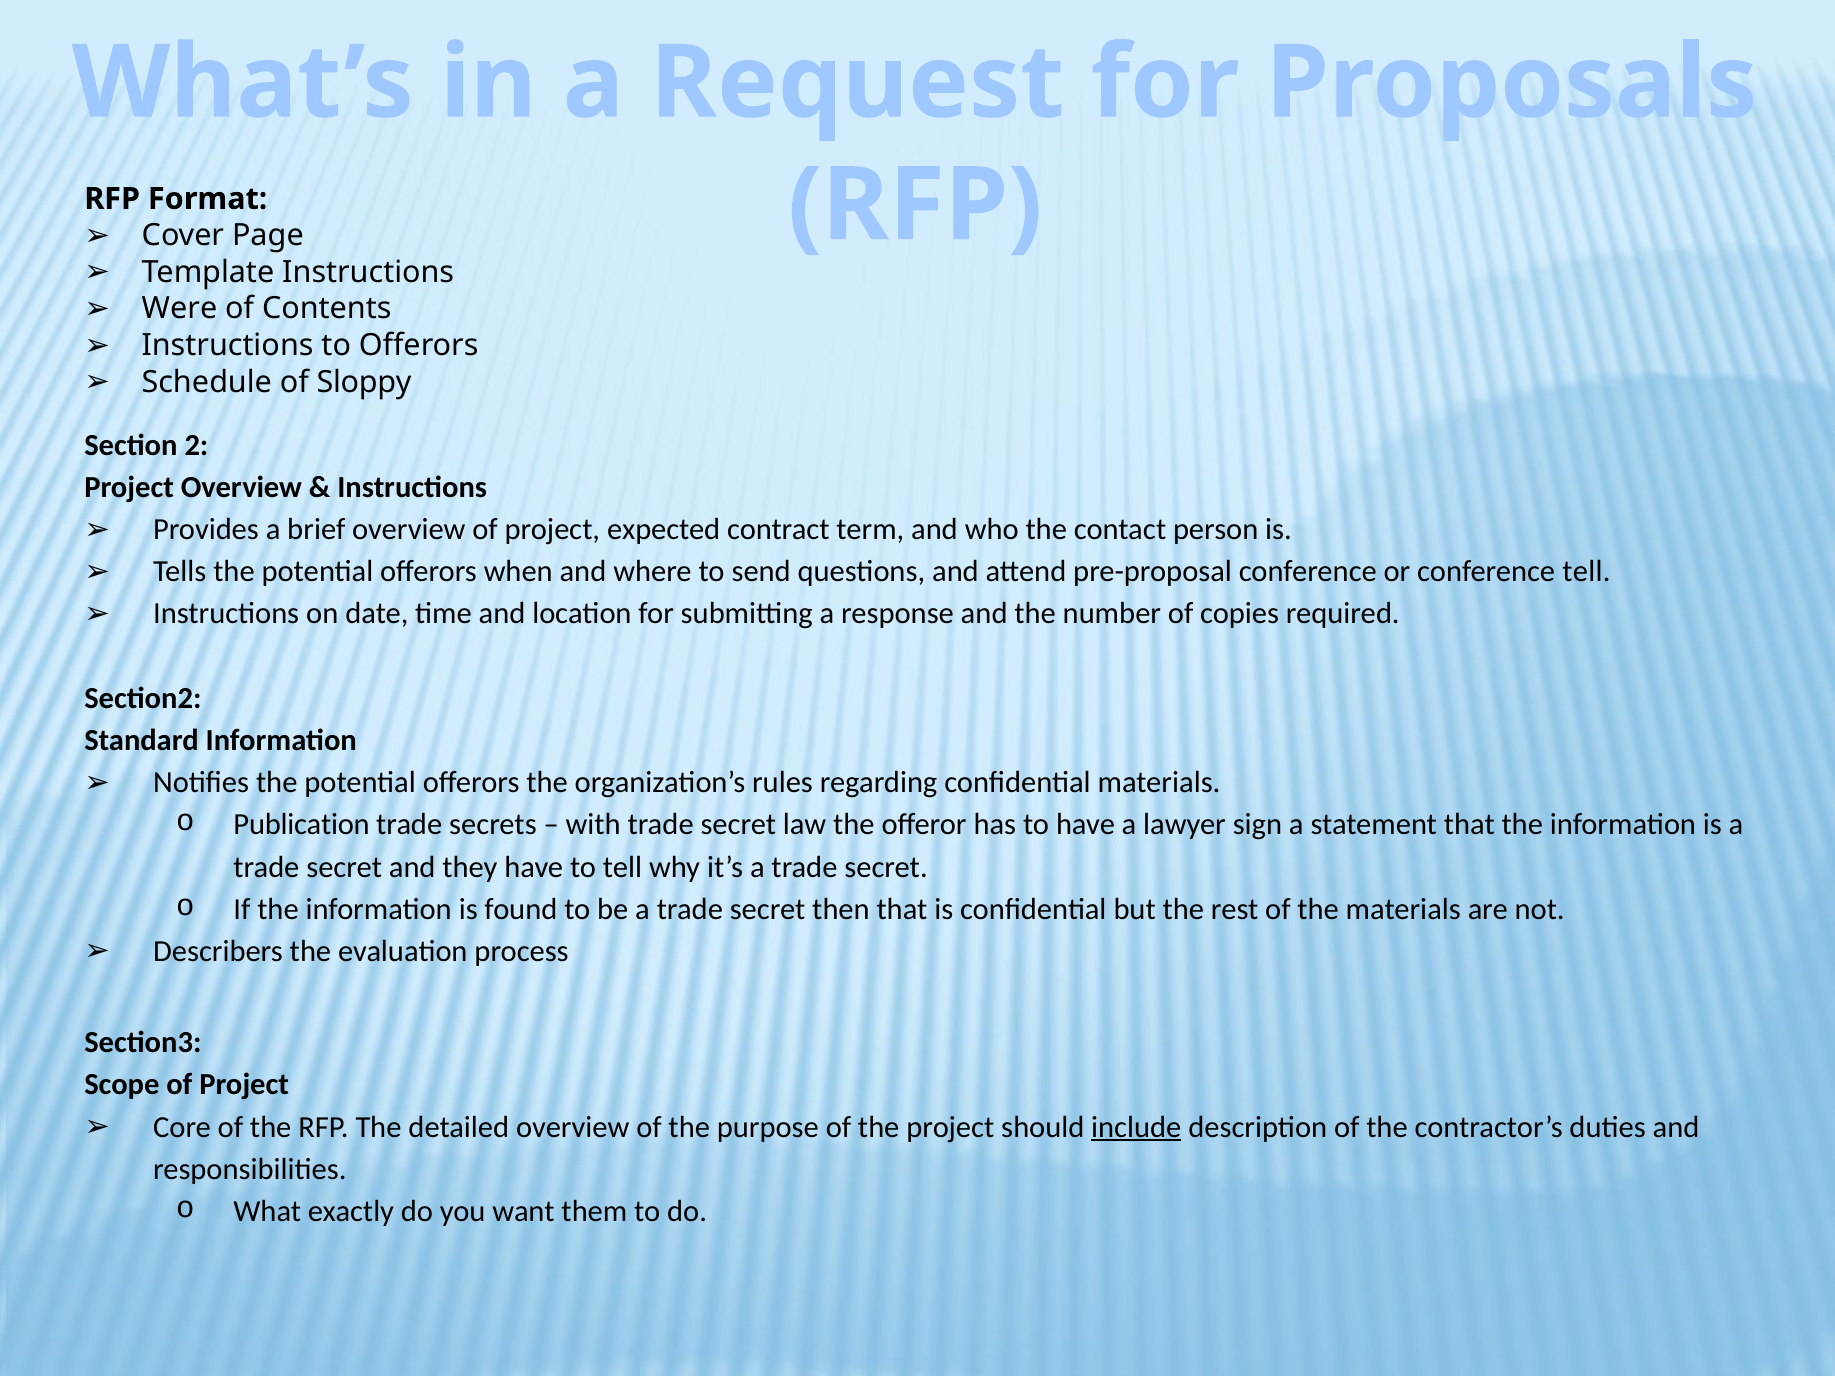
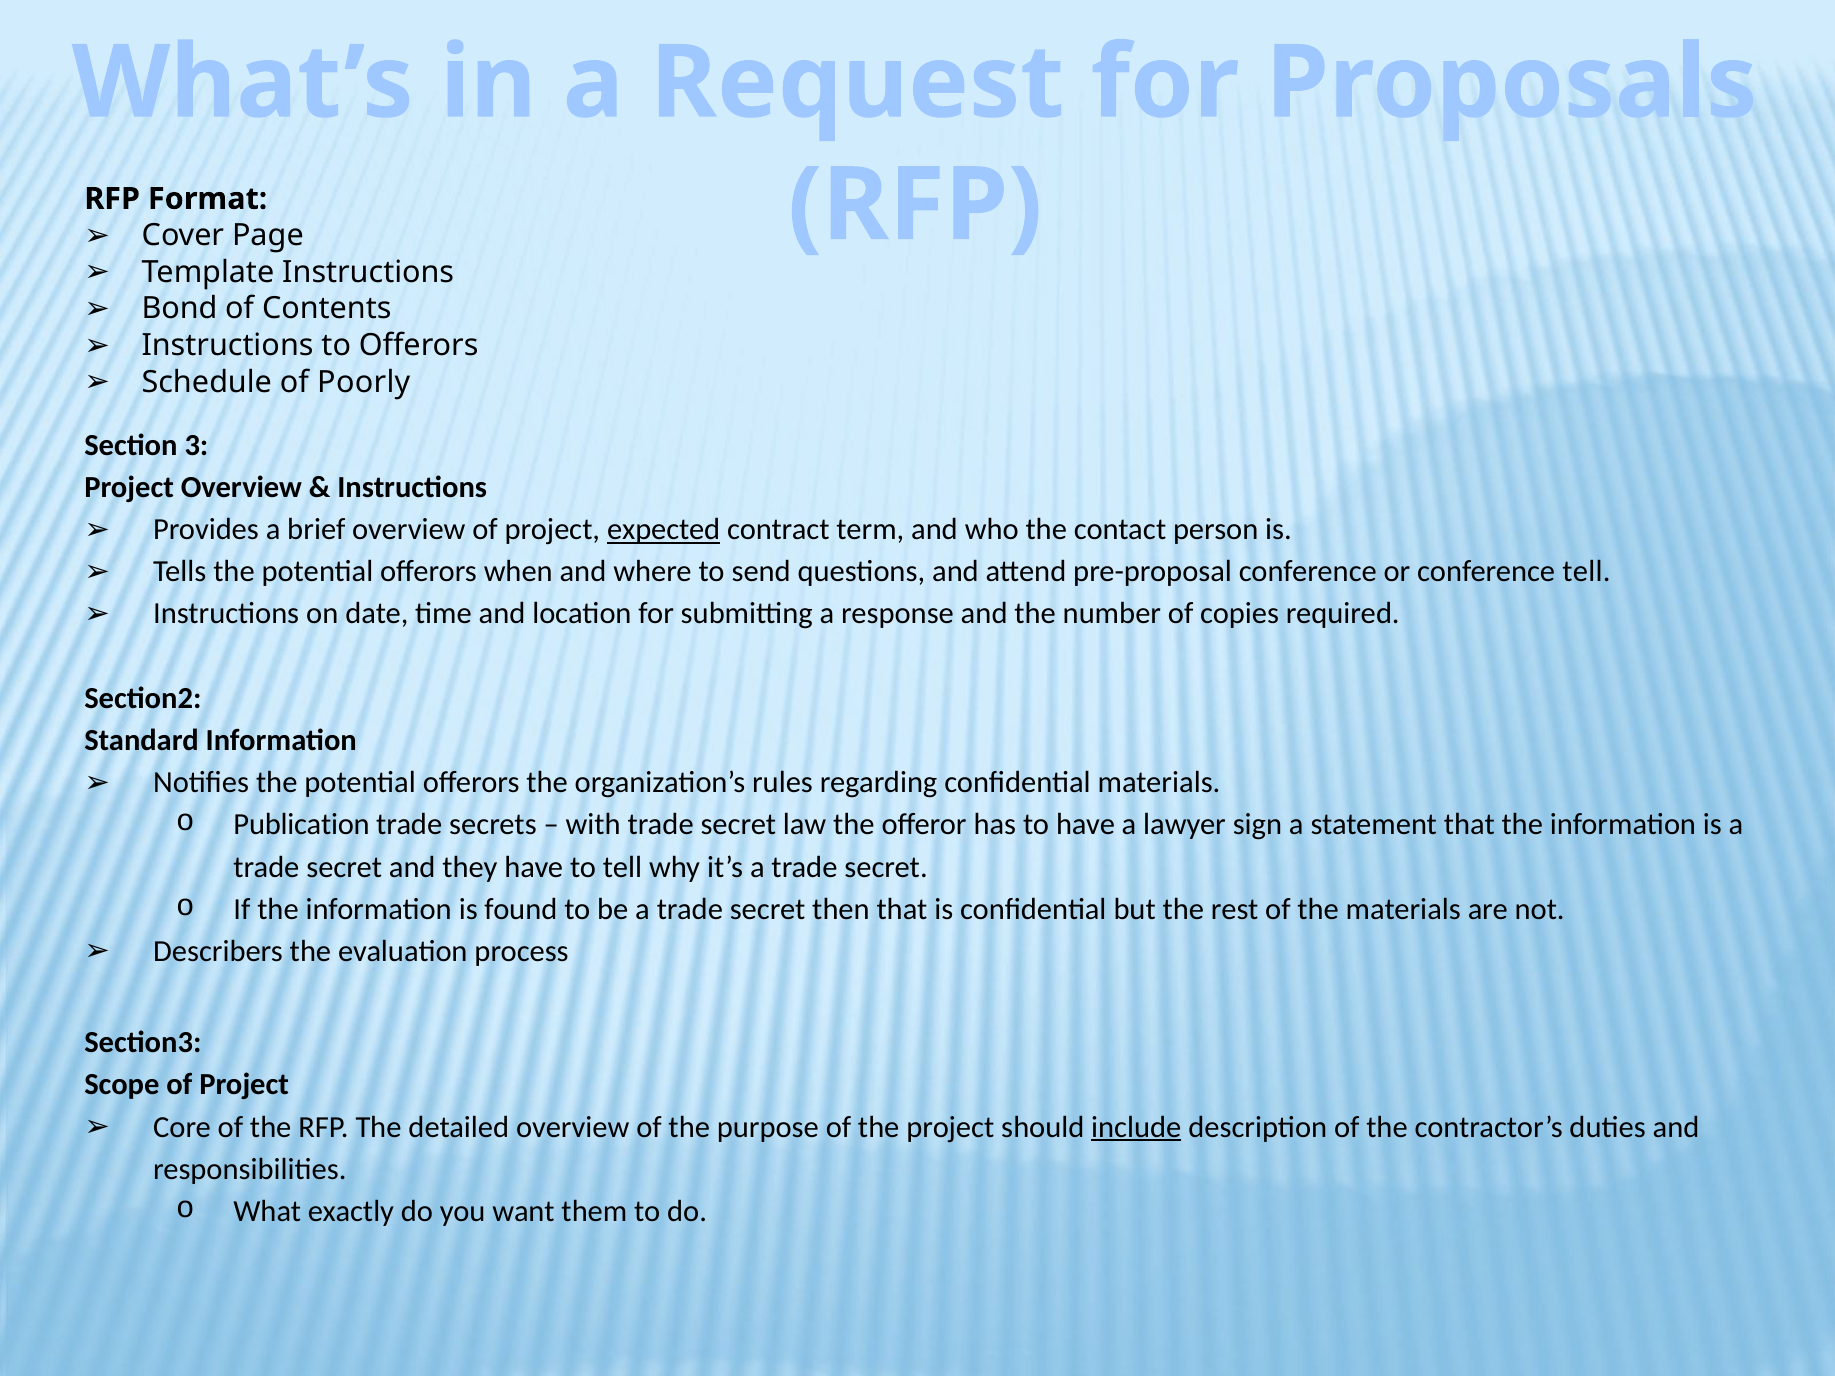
Were: Were -> Bond
Sloppy: Sloppy -> Poorly
2: 2 -> 3
expected underline: none -> present
